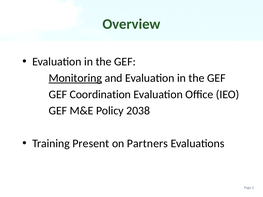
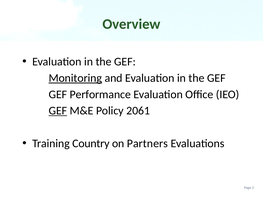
Coordination: Coordination -> Performance
GEF at (58, 111) underline: none -> present
2038: 2038 -> 2061
Present: Present -> Country
